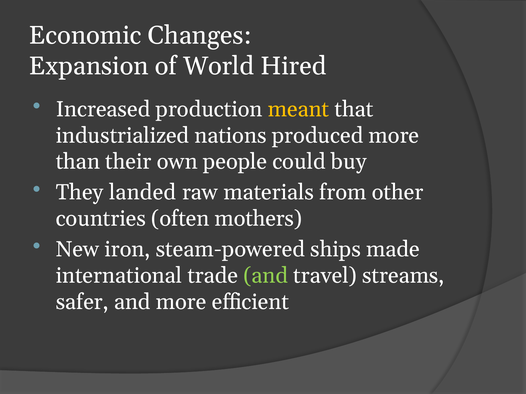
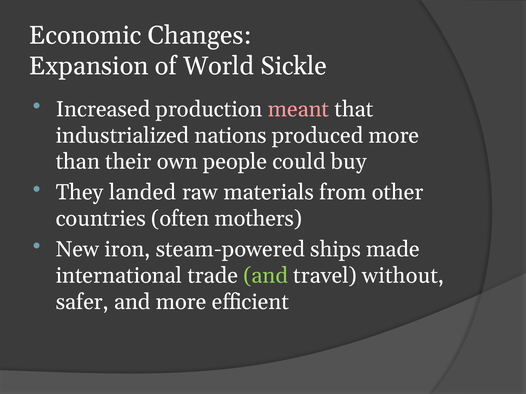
Hired: Hired -> Sickle
meant colour: yellow -> pink
streams: streams -> without
